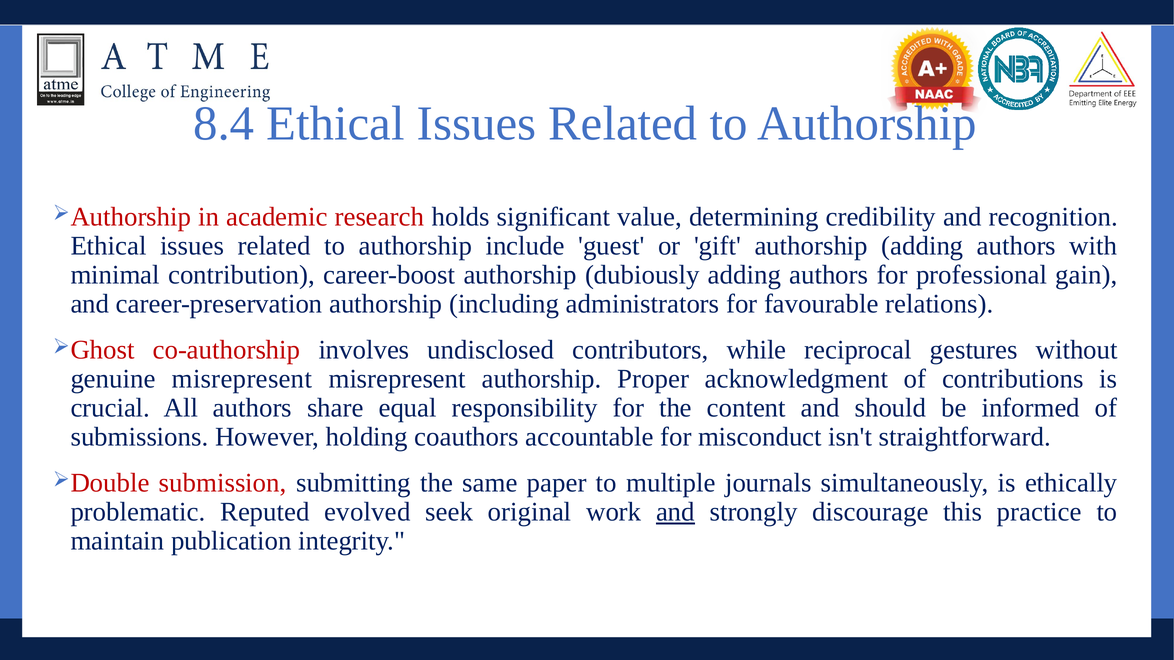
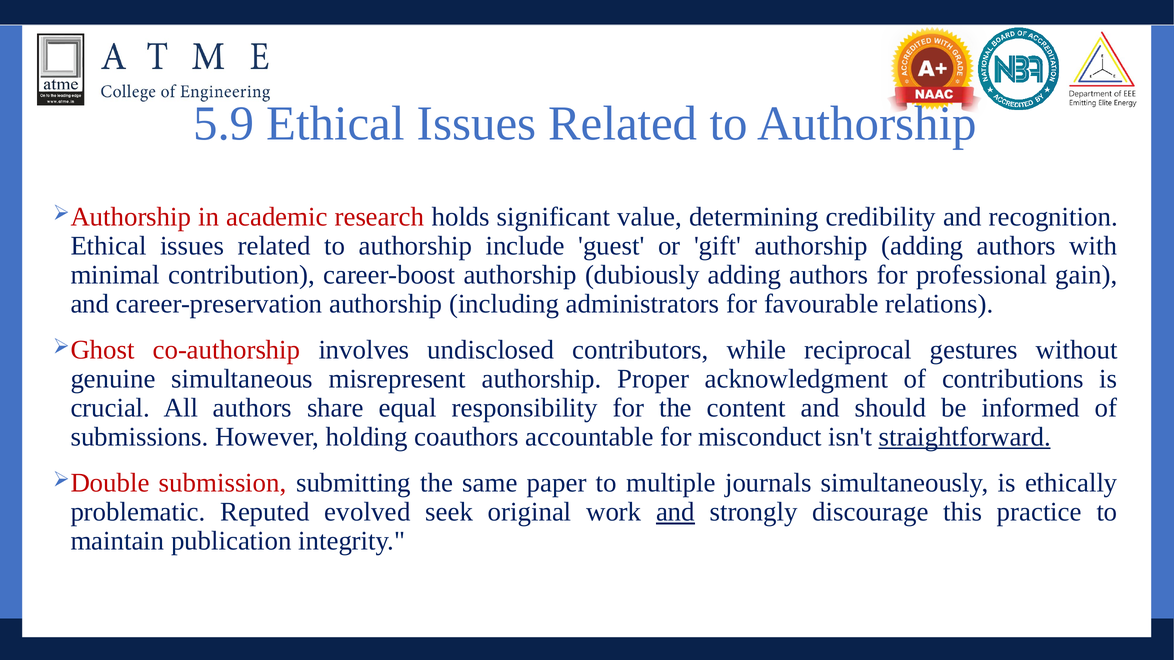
8.4: 8.4 -> 5.9
genuine misrepresent: misrepresent -> simultaneous
straightforward underline: none -> present
